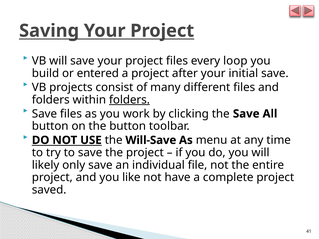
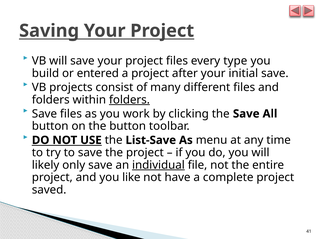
loop: loop -> type
Will-Save: Will-Save -> List-Save
individual underline: none -> present
